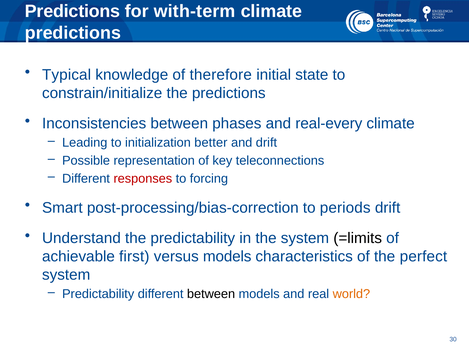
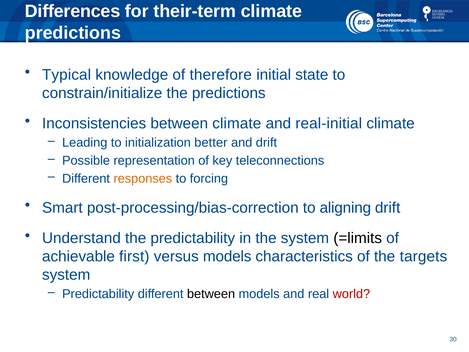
Predictions at (73, 11): Predictions -> Differences
with-term: with-term -> their-term
between phases: phases -> climate
real-every: real-every -> real-initial
responses colour: red -> orange
periods: periods -> aligning
perfect: perfect -> targets
world colour: orange -> red
